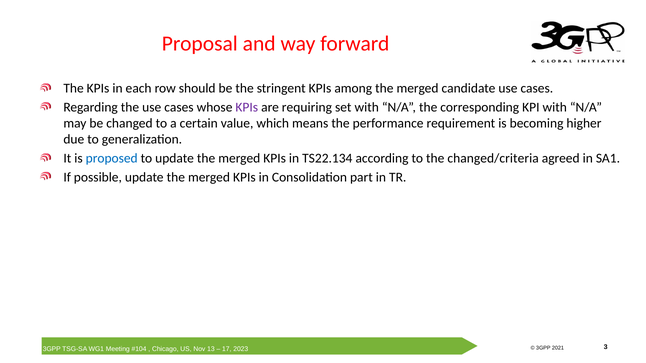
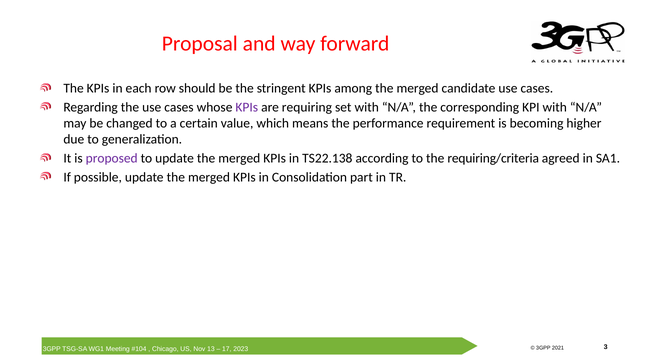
proposed colour: blue -> purple
TS22.134: TS22.134 -> TS22.138
changed/criteria: changed/criteria -> requiring/criteria
